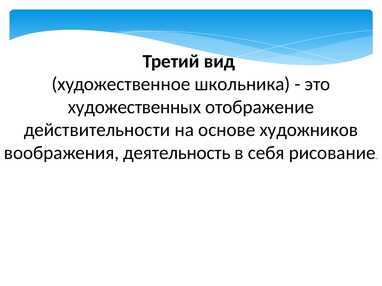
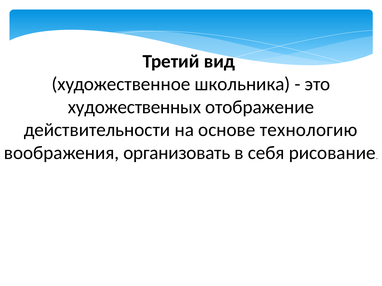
художников: художников -> технологию
деятельность: деятельность -> организовать
